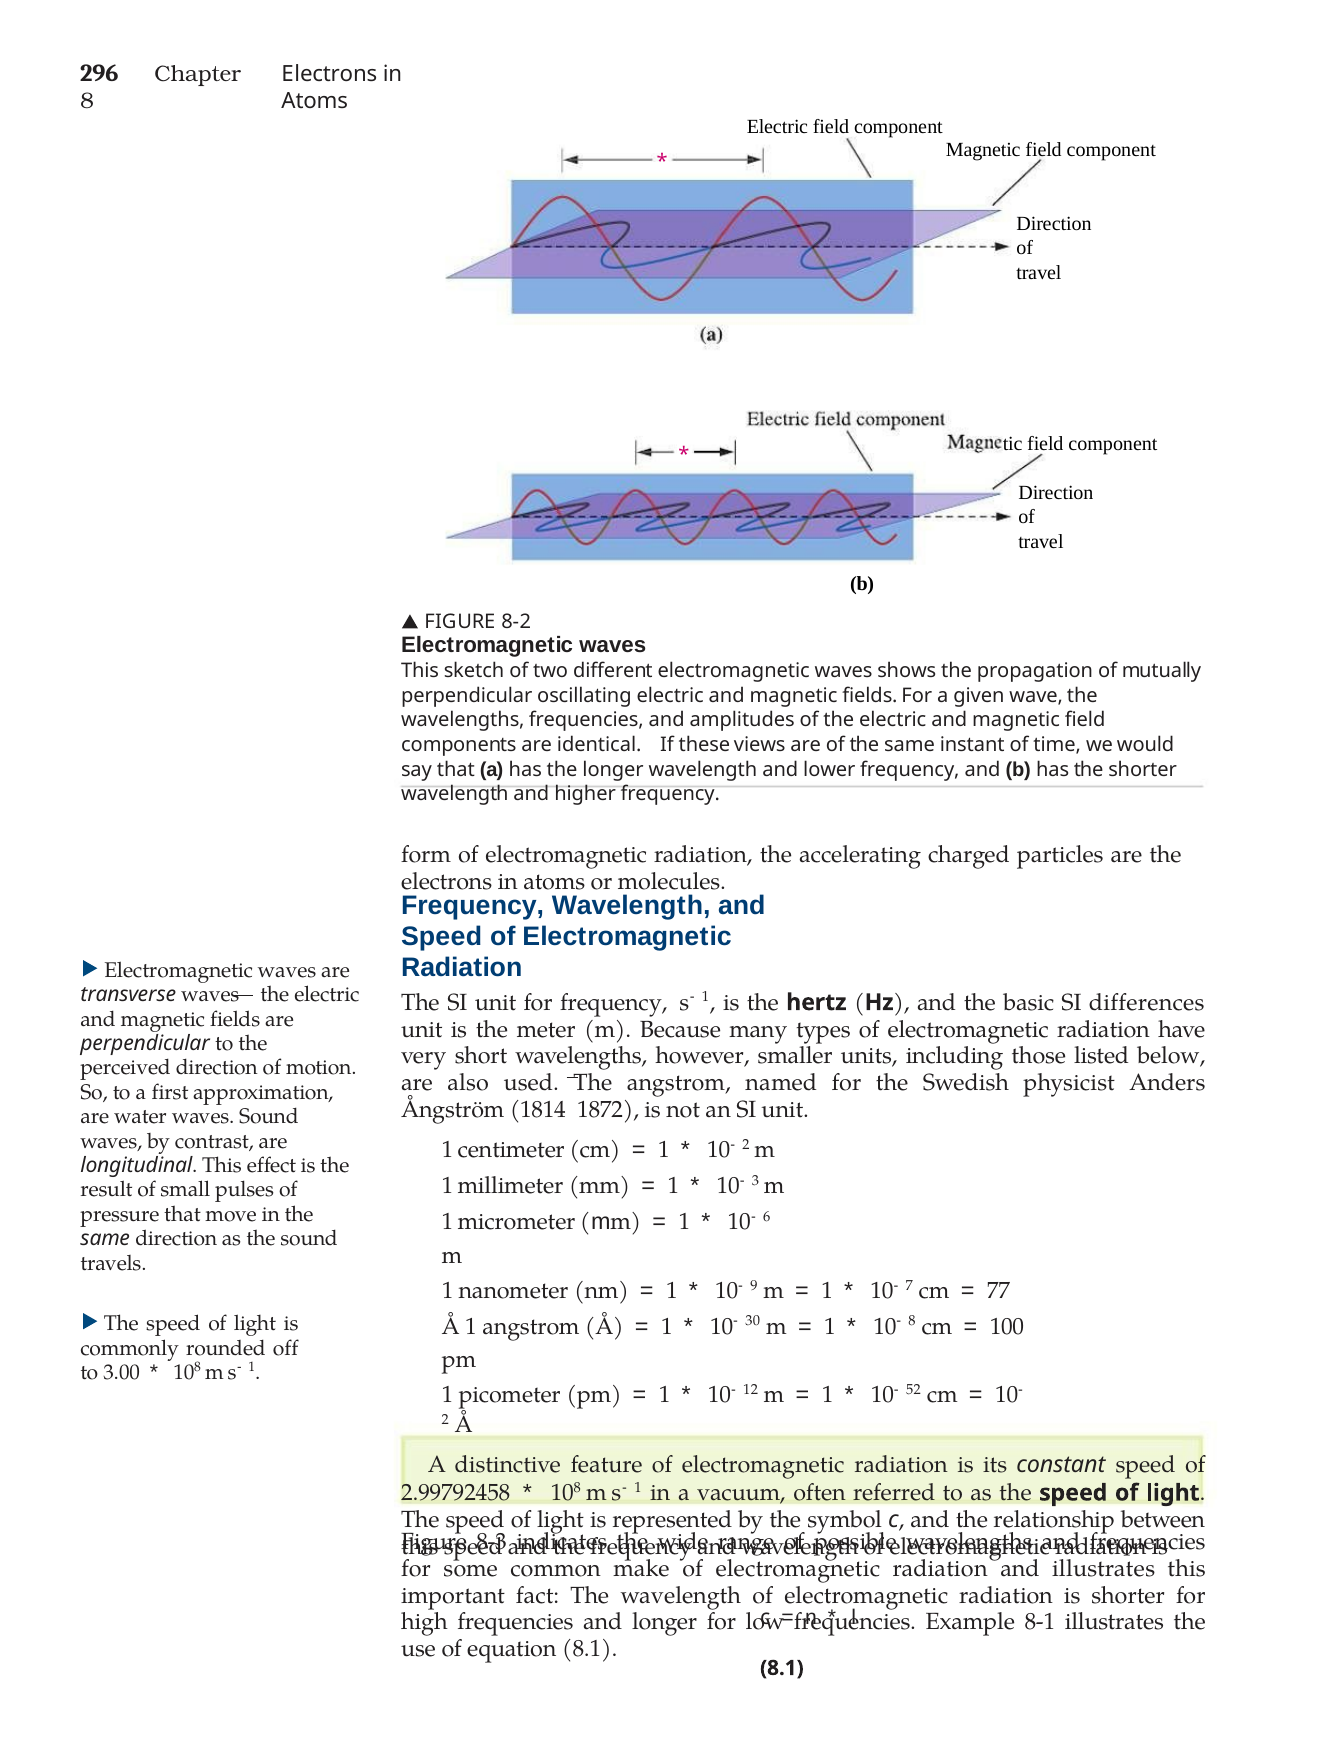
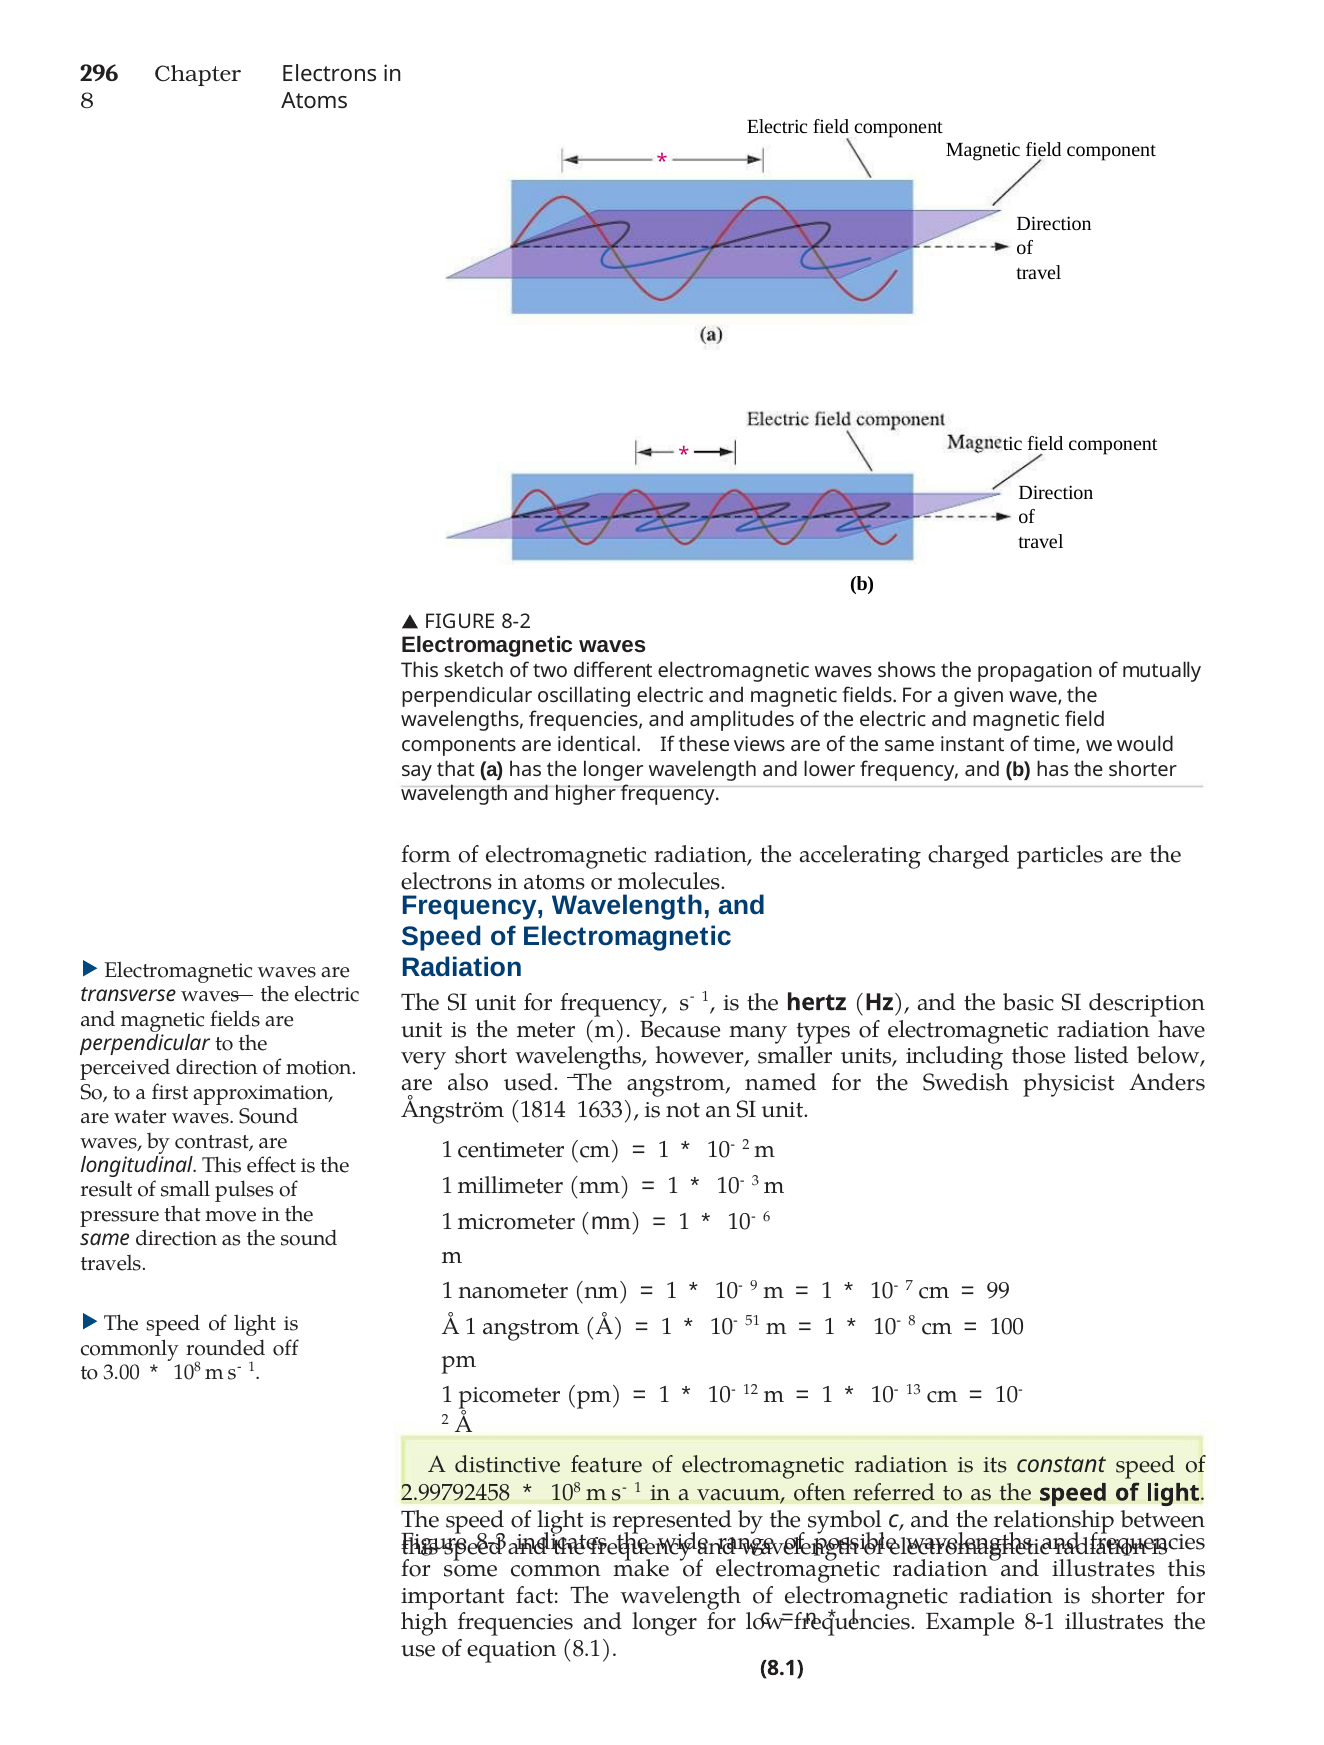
differences: differences -> description
1872: 1872 -> 1633
77: 77 -> 99
30: 30 -> 51
52: 52 -> 13
